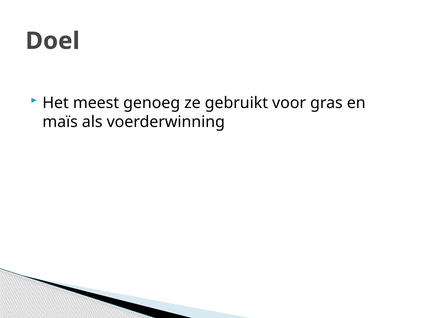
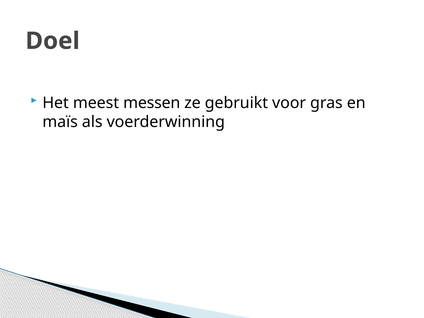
genoeg: genoeg -> messen
